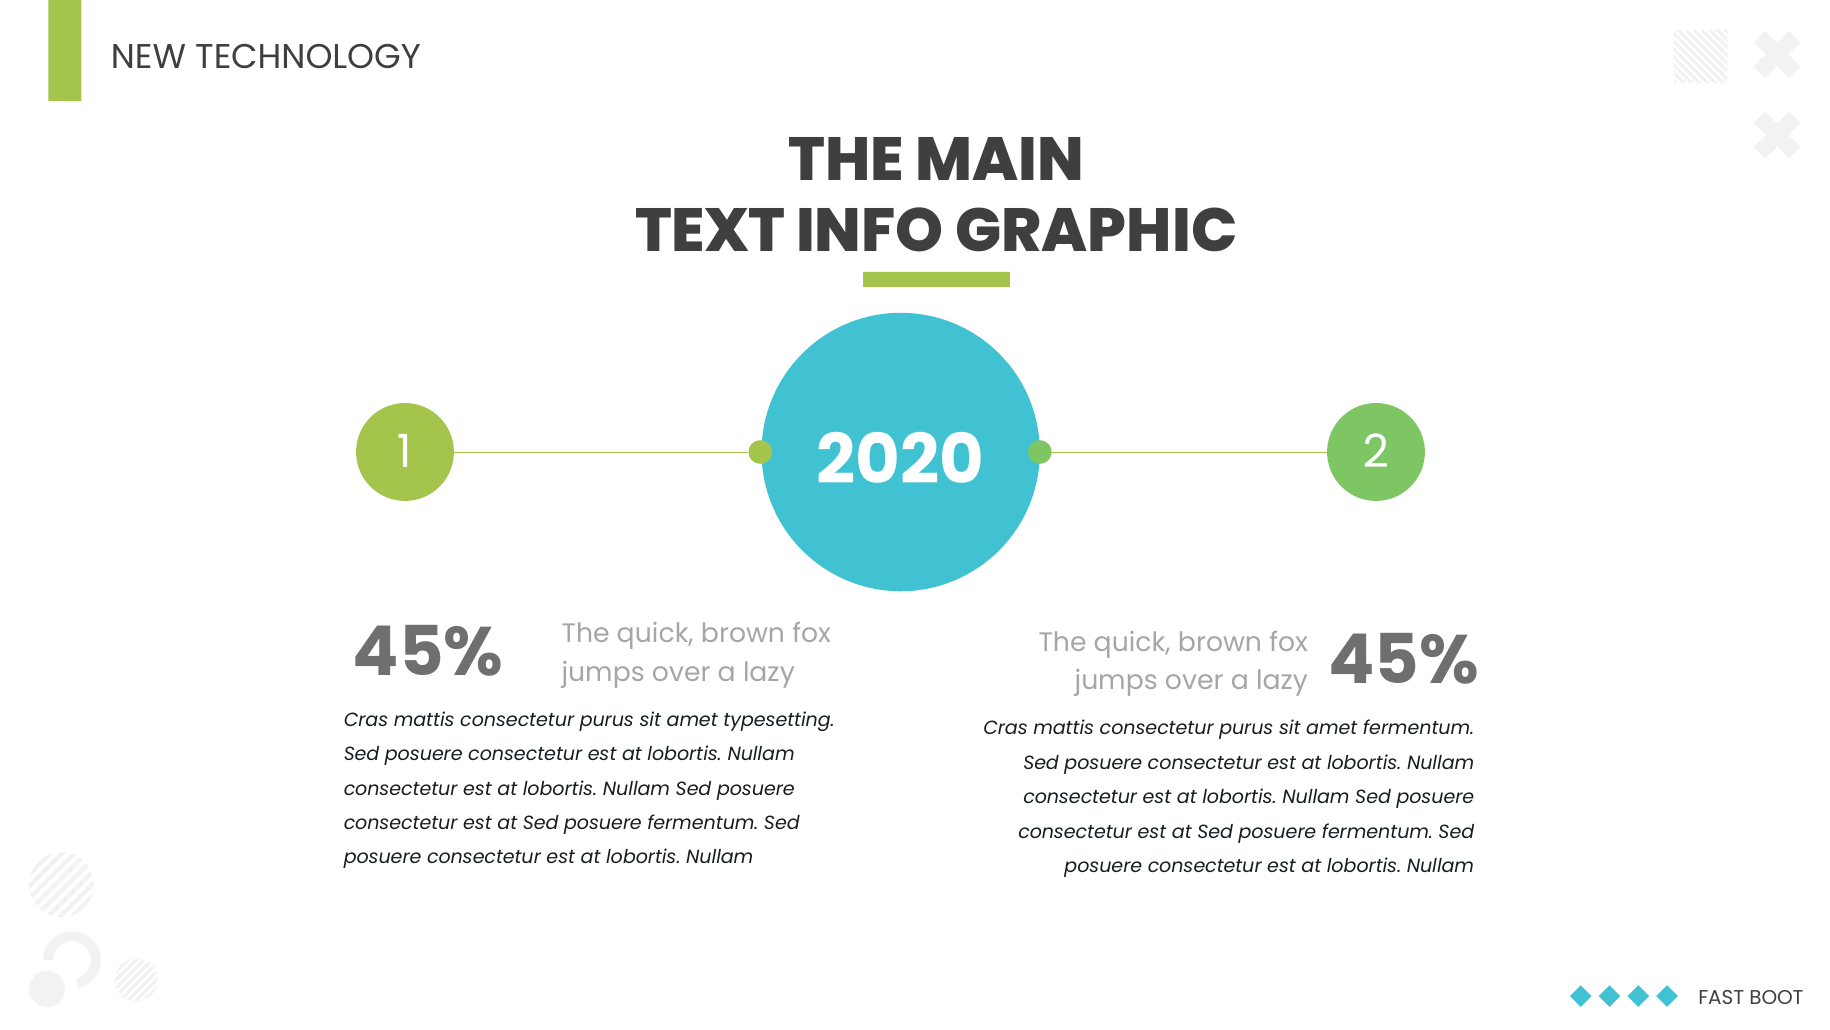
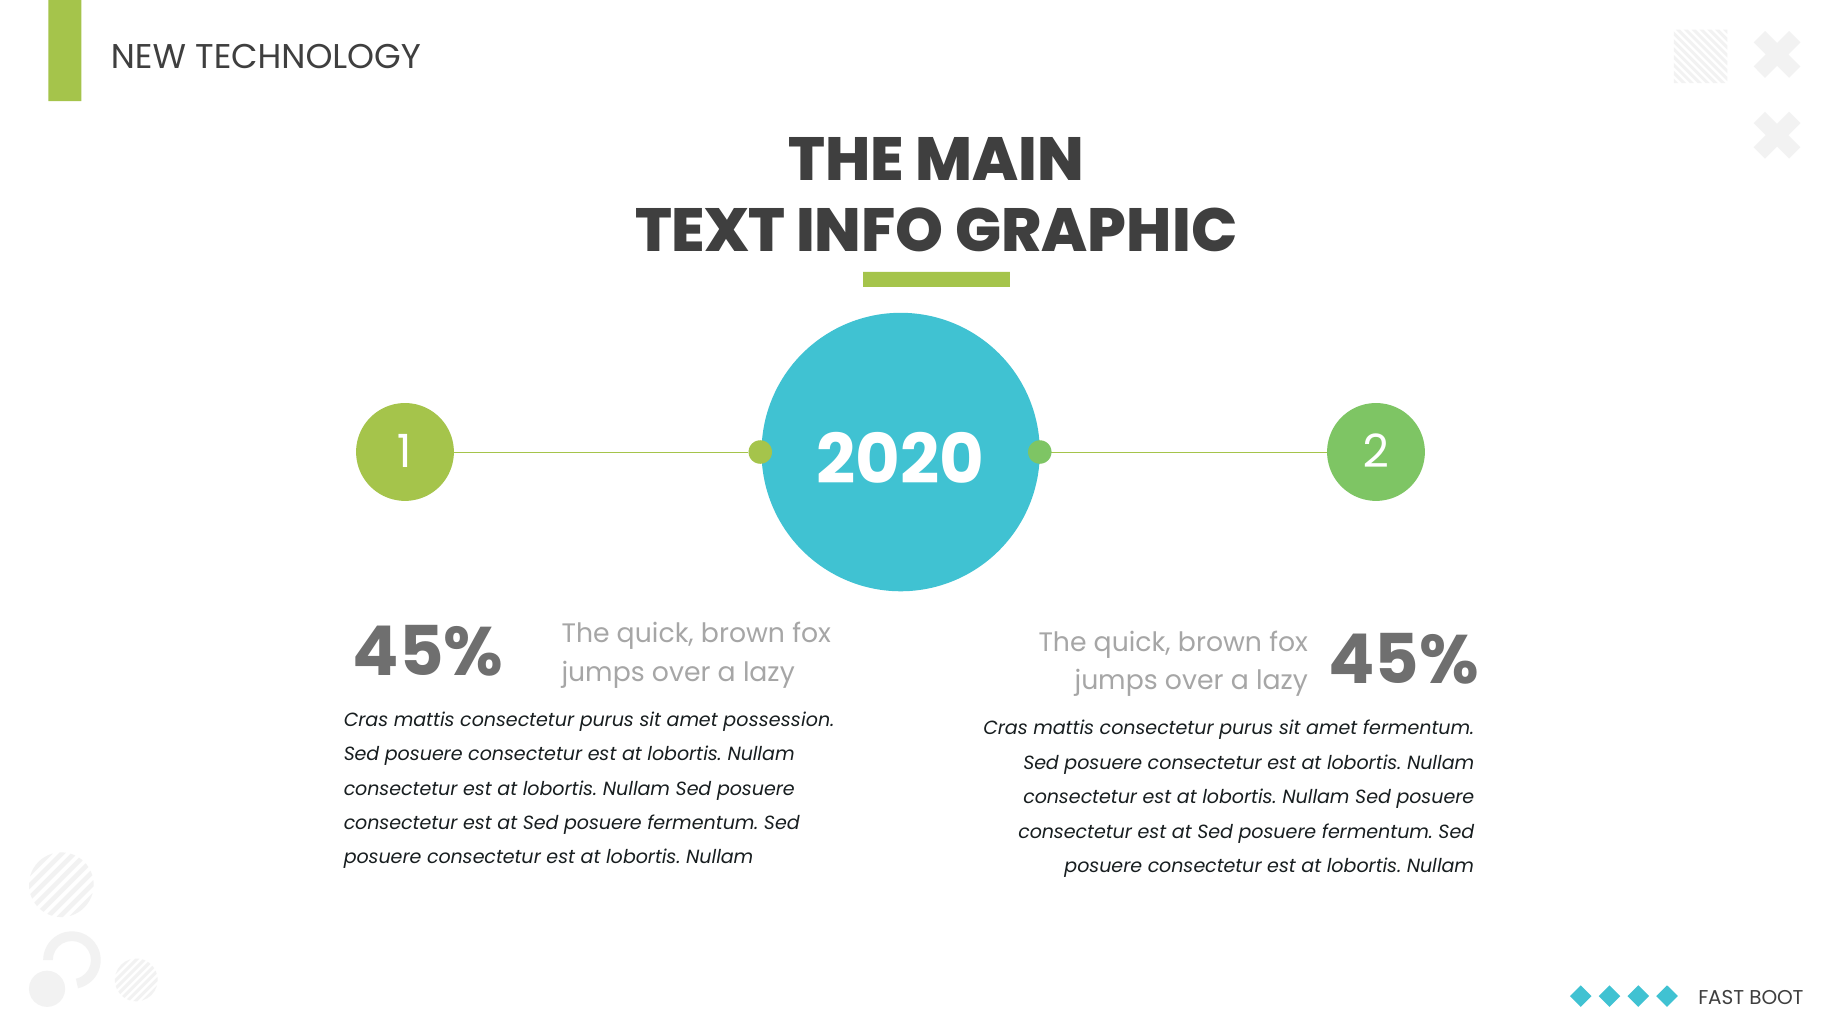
typesetting: typesetting -> possession
